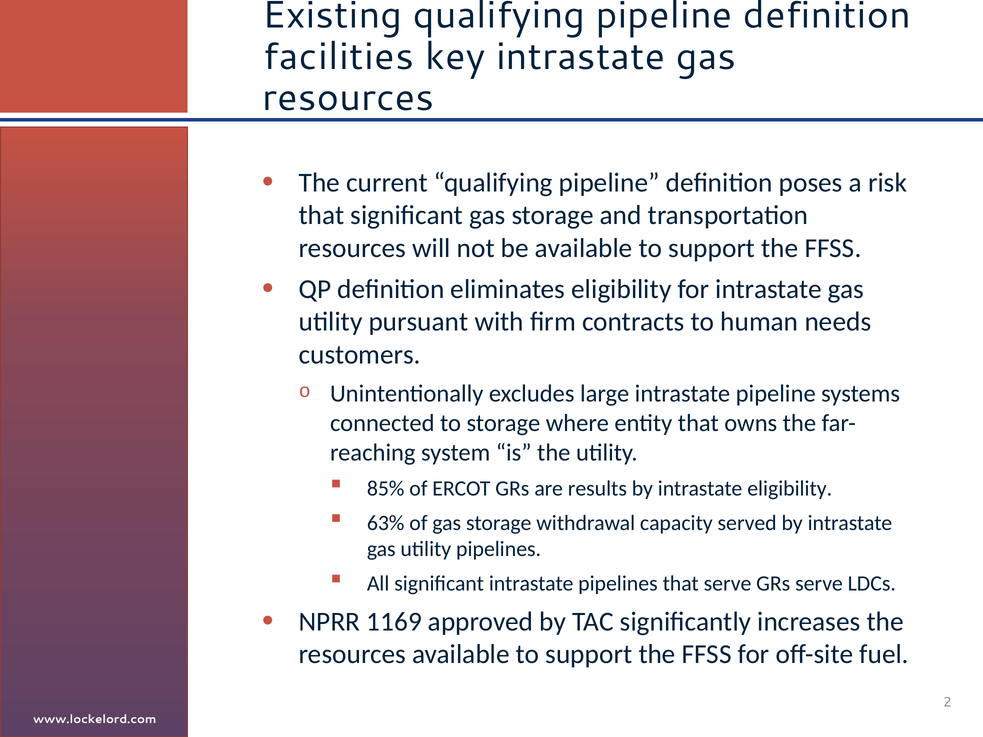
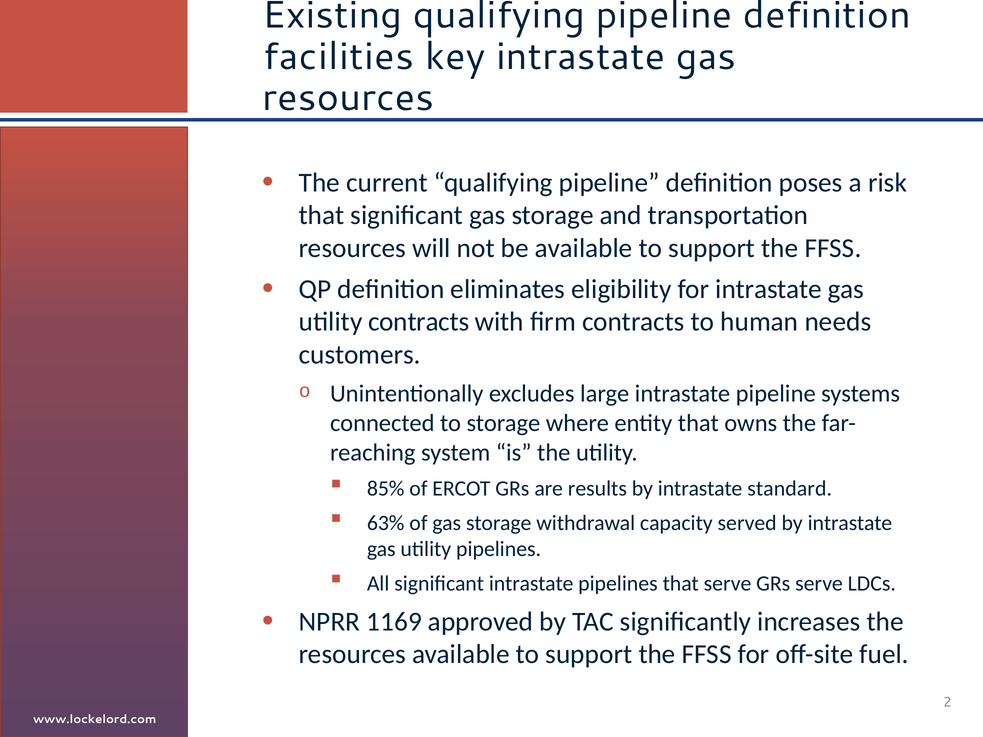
utility pursuant: pursuant -> contracts
intrastate eligibility: eligibility -> standard
